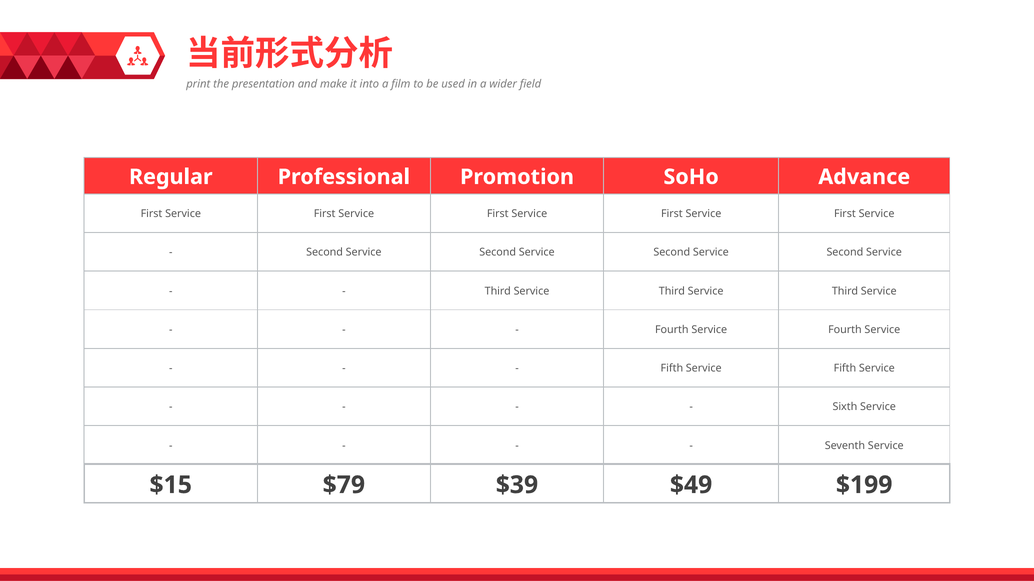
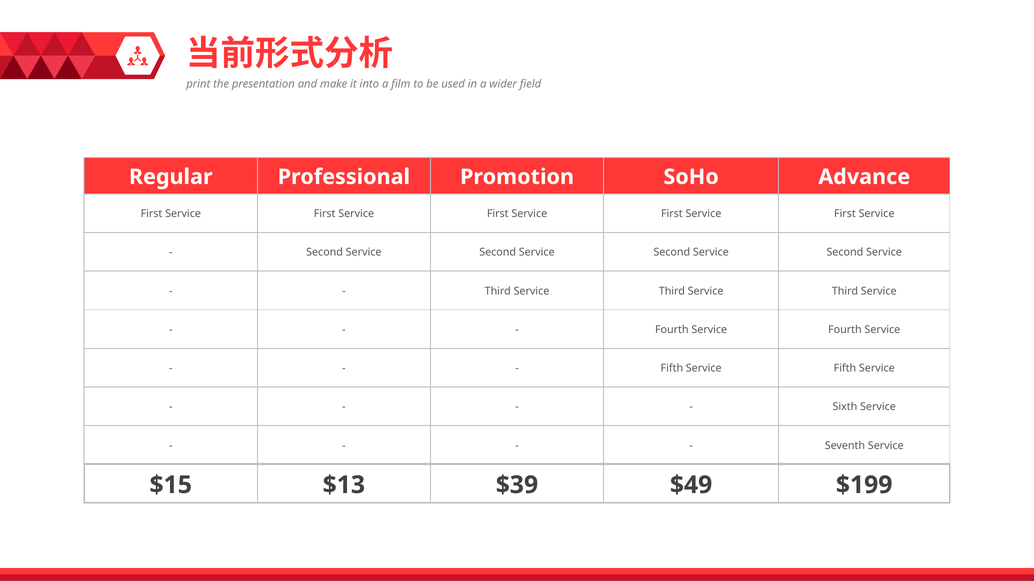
$79: $79 -> $13
